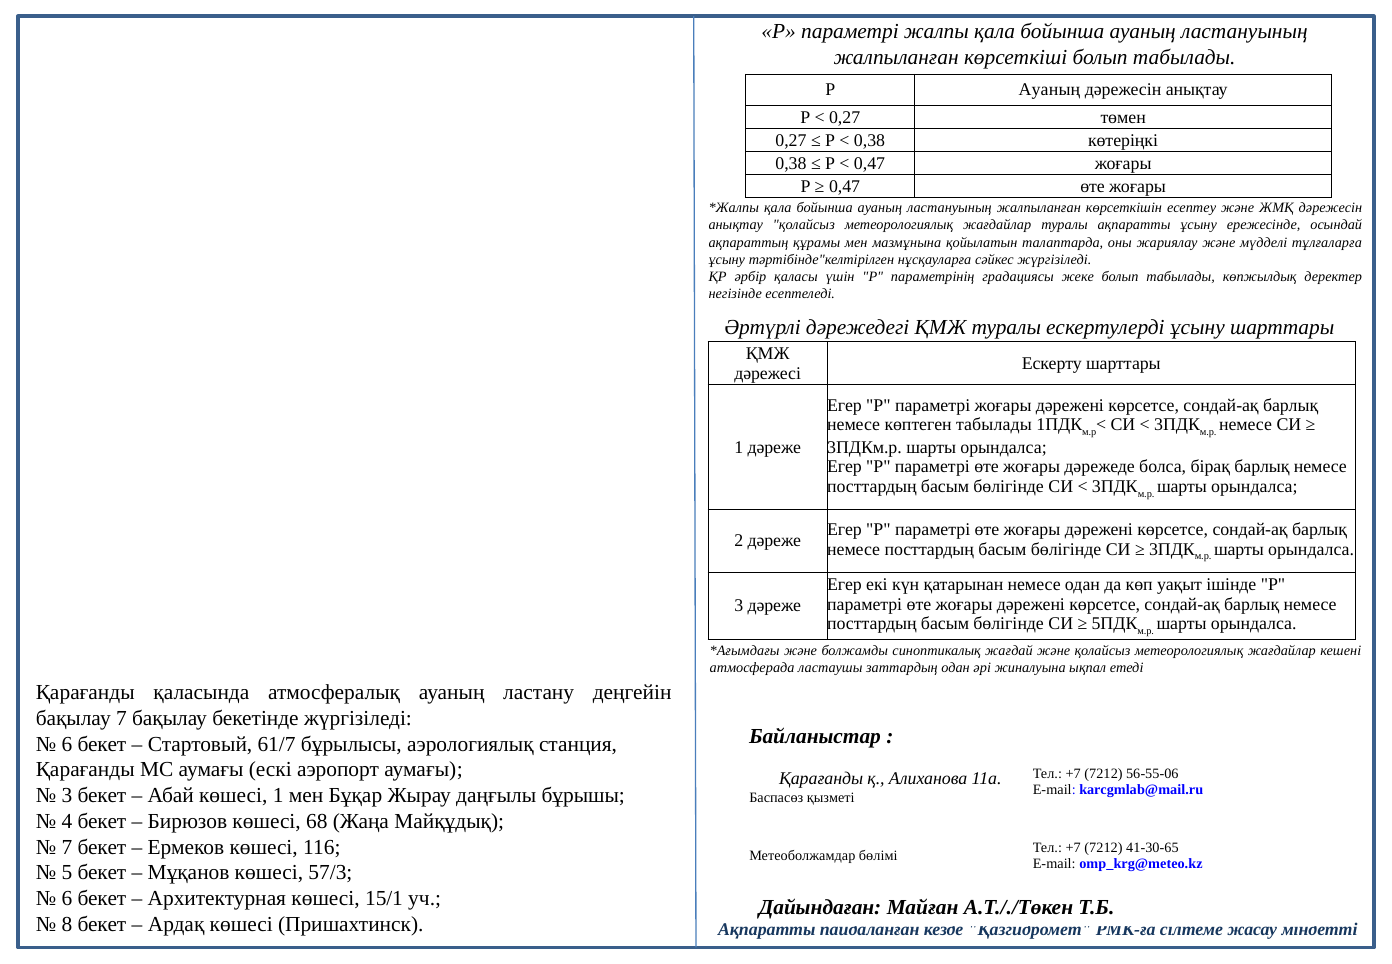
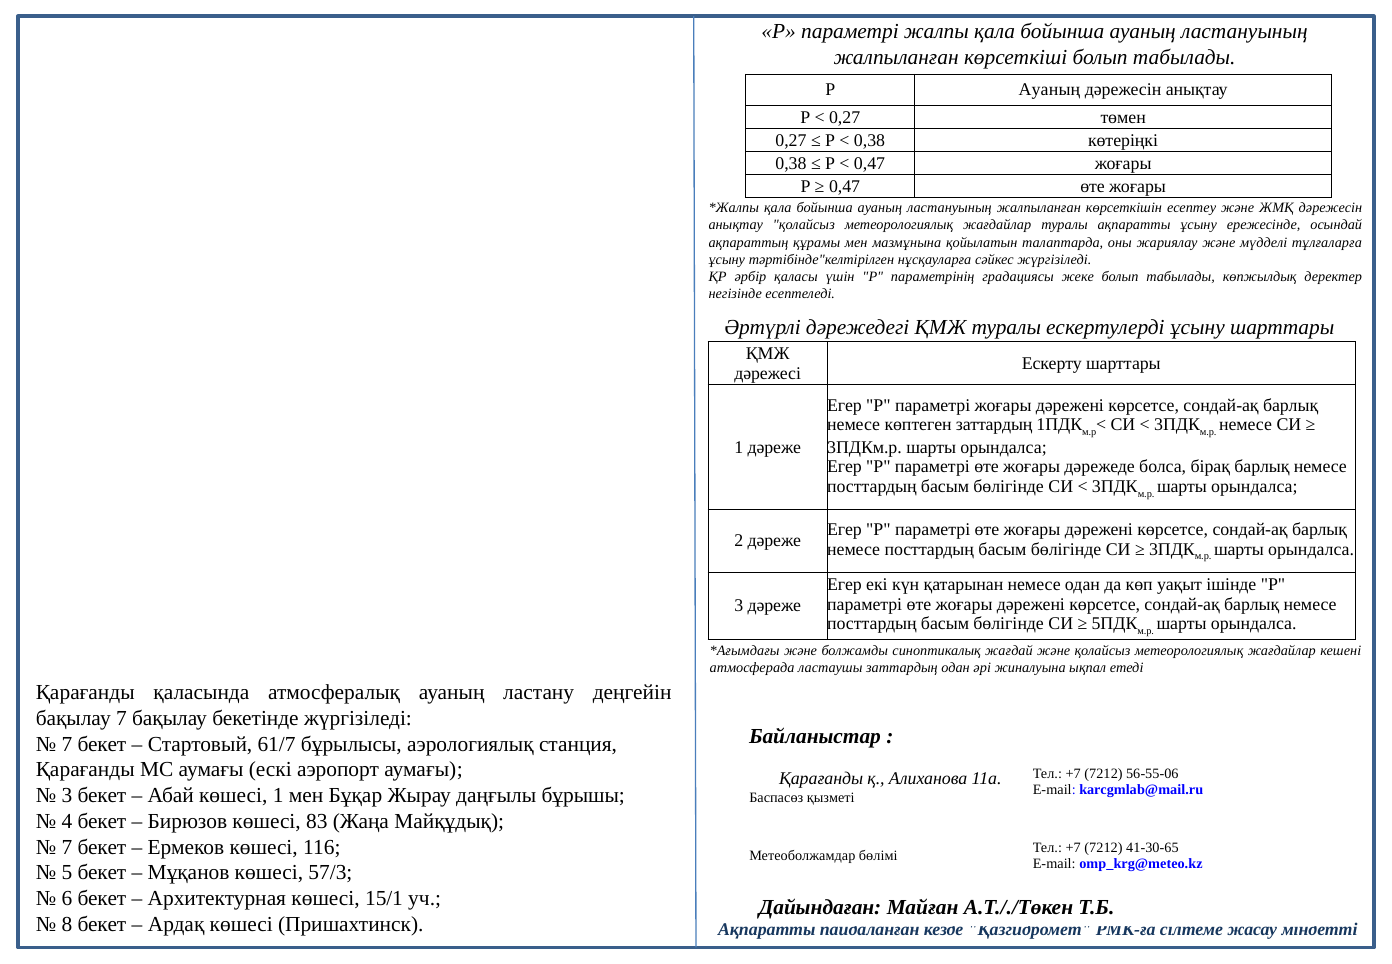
көптеген табылады: табылады -> заттардың
6 at (67, 744): 6 -> 7
68: 68 -> 83
